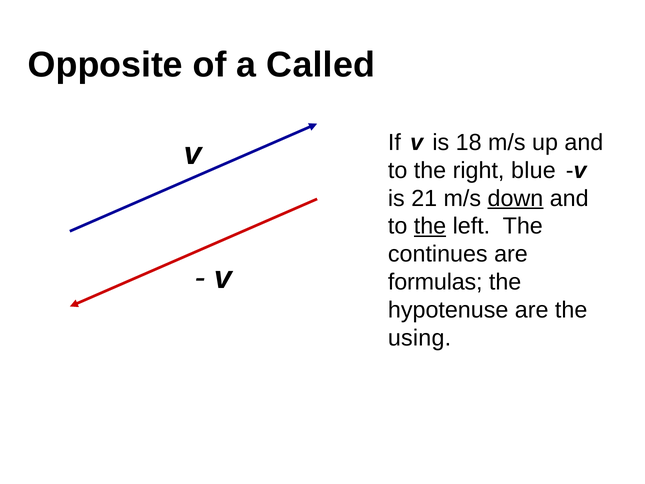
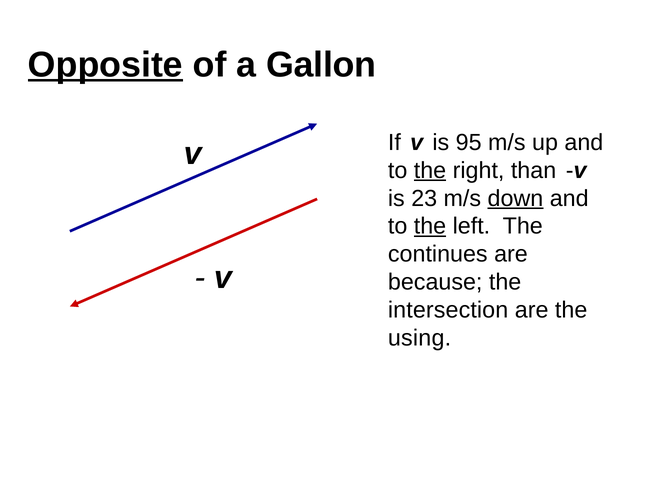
Opposite underline: none -> present
Called: Called -> Gallon
18: 18 -> 95
the at (430, 170) underline: none -> present
blue: blue -> than
21: 21 -> 23
formulas: formulas -> because
hypotenuse: hypotenuse -> intersection
